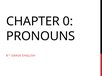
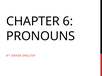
0: 0 -> 6
